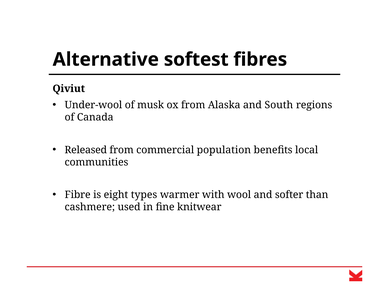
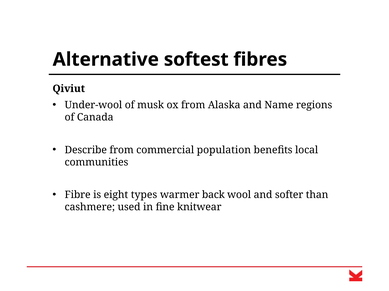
South: South -> Name
Released: Released -> Describe
with: with -> back
